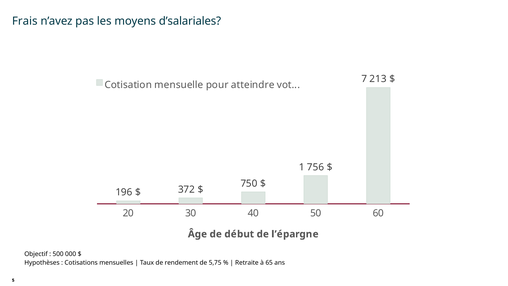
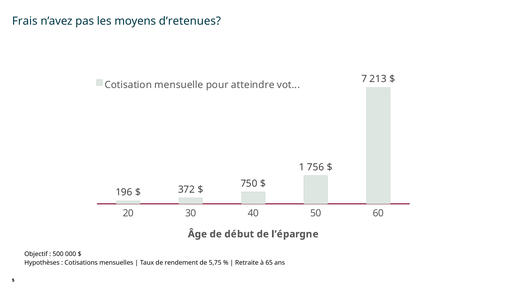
d’salariales: d’salariales -> d’retenues
